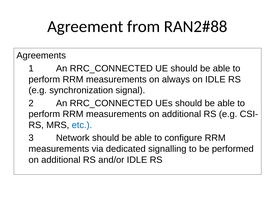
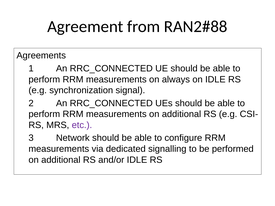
etc colour: blue -> purple
